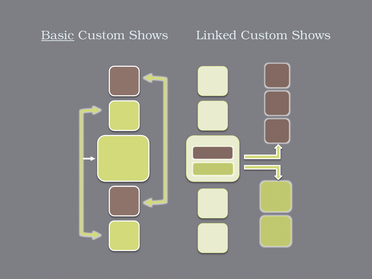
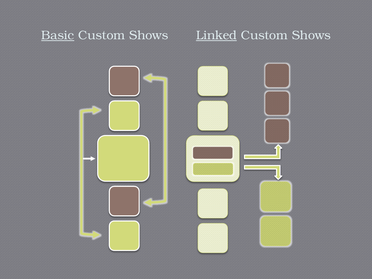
Linked underline: none -> present
